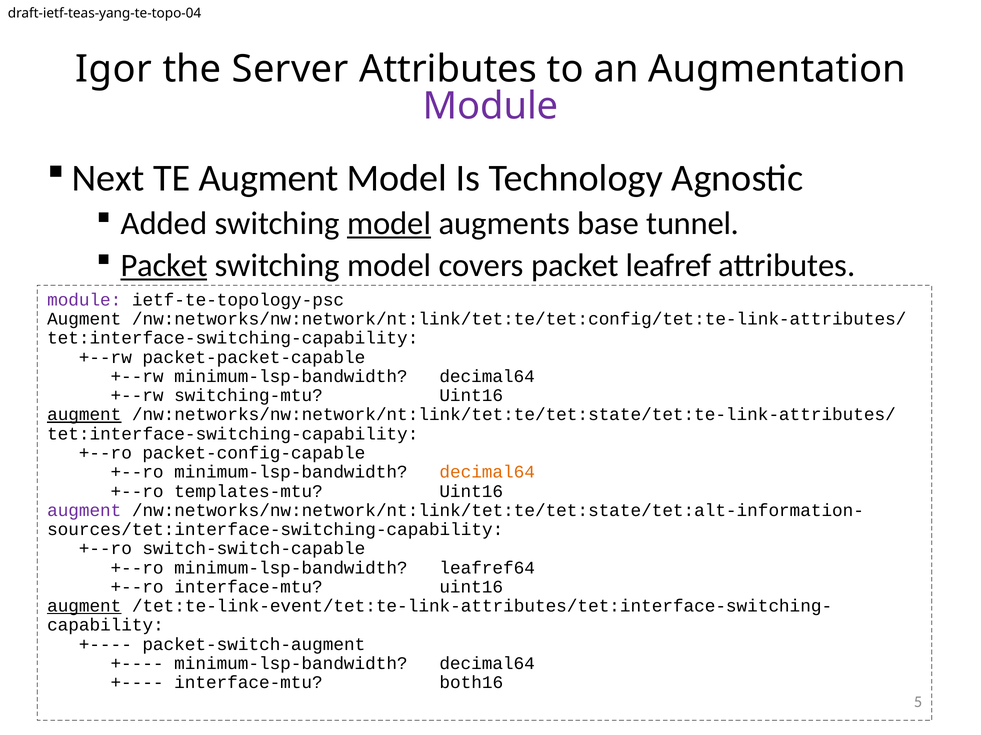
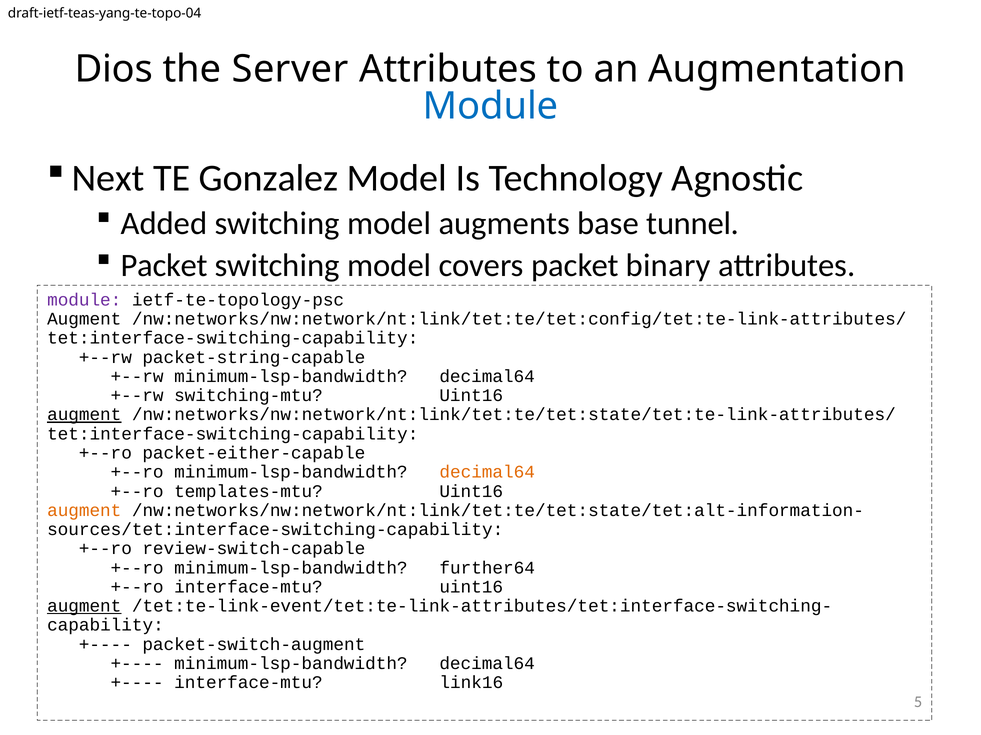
Igor: Igor -> Dios
Module at (490, 106) colour: purple -> blue
TE Augment: Augment -> Gonzalez
model at (389, 223) underline: present -> none
Packet at (164, 266) underline: present -> none
leafref: leafref -> binary
packet-packet-capable: packet-packet-capable -> packet-string-capable
packet-config-capable: packet-config-capable -> packet-either-capable
augment at (84, 511) colour: purple -> orange
switch-switch-capable: switch-switch-capable -> review-switch-capable
leafref64: leafref64 -> further64
both16: both16 -> link16
